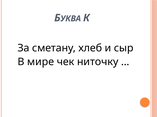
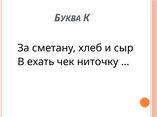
мире: мире -> ехать
